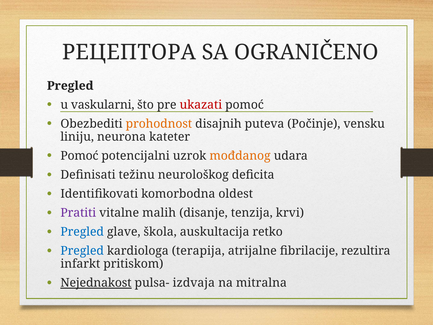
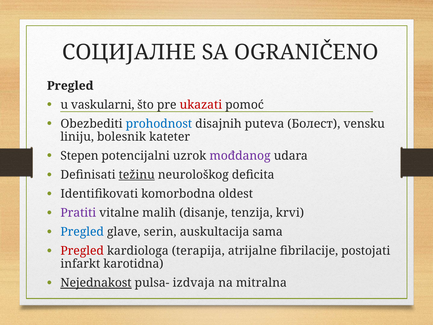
РЕЦЕПТОРА: РЕЦЕПТОРА -> СОЦИЈАЛНЕ
prohodnost colour: orange -> blue
Počinje: Počinje -> Болест
neurona: neurona -> bolesnik
Pomoć at (79, 156): Pomoć -> Stepen
mođdanog colour: orange -> purple
težinu underline: none -> present
škola: škola -> serin
retko: retko -> sama
Pregled at (82, 251) colour: blue -> red
rezultira: rezultira -> postojati
pritiskom: pritiskom -> karotidna
